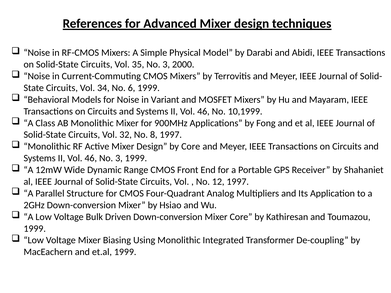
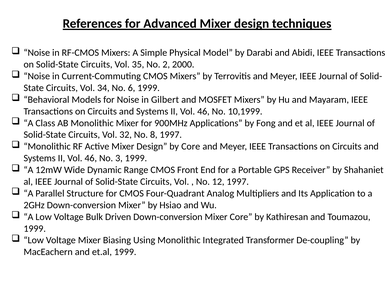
35 No 3: 3 -> 2
Variant: Variant -> Gilbert
